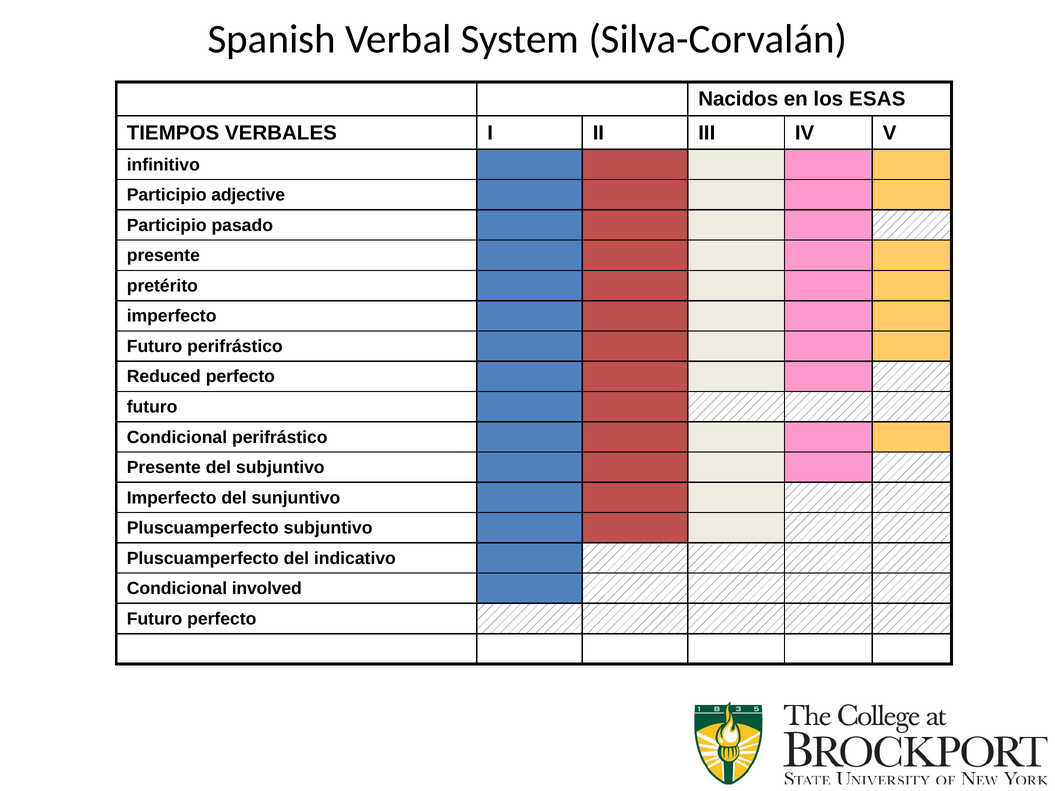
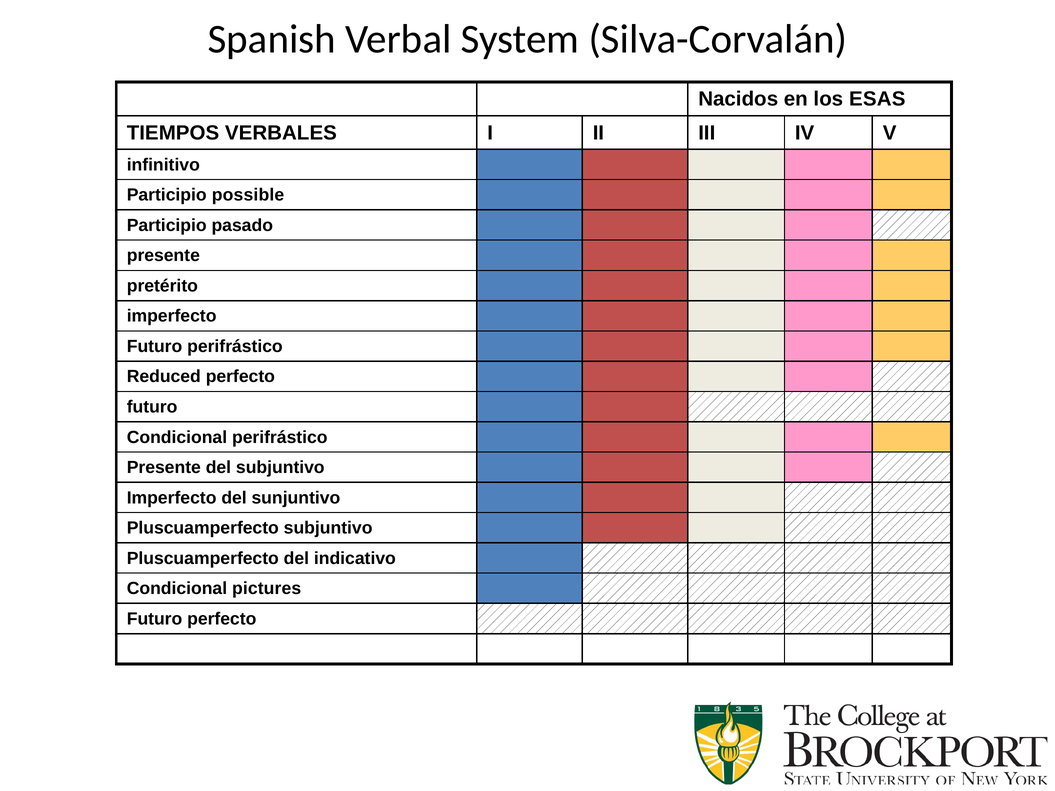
adjective: adjective -> possible
involved: involved -> pictures
